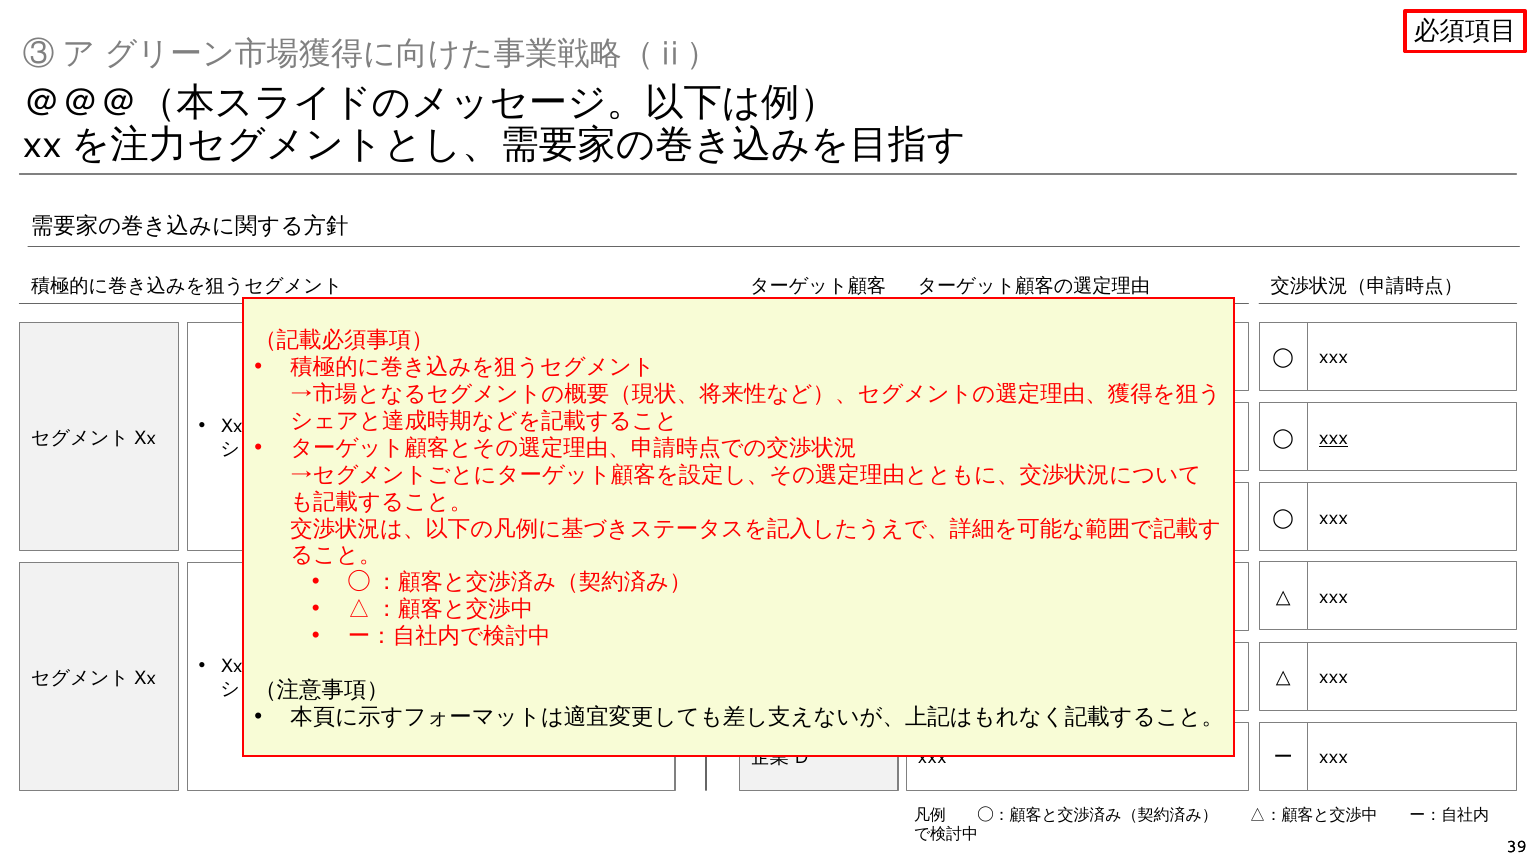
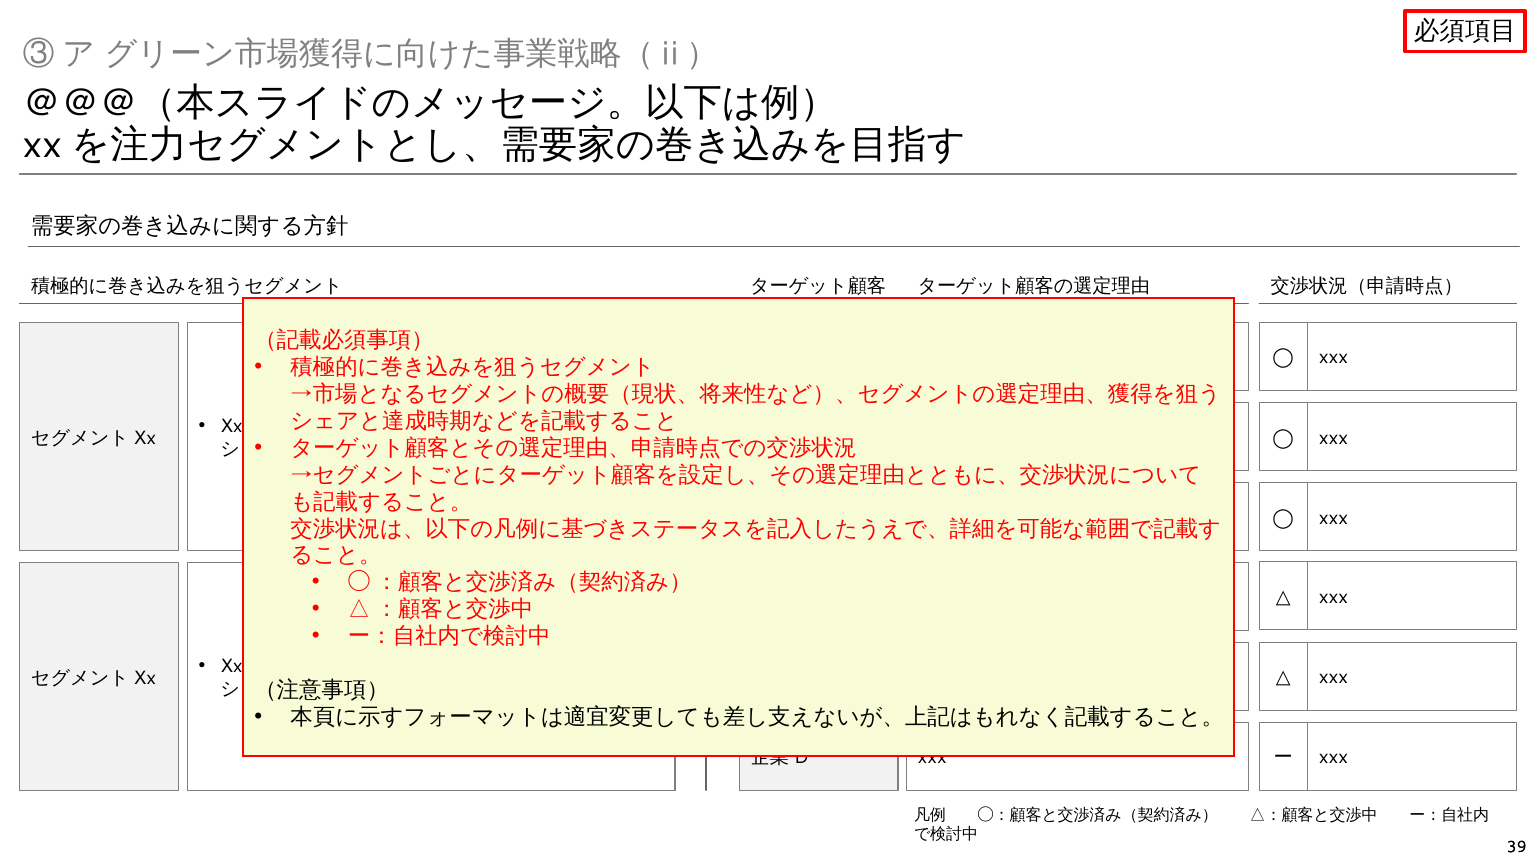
xxx at (1333, 438) underline: present -> none
